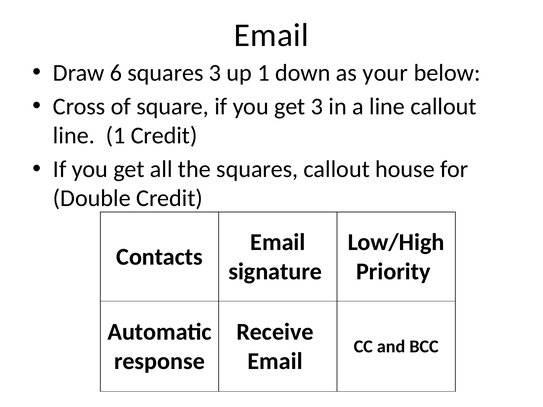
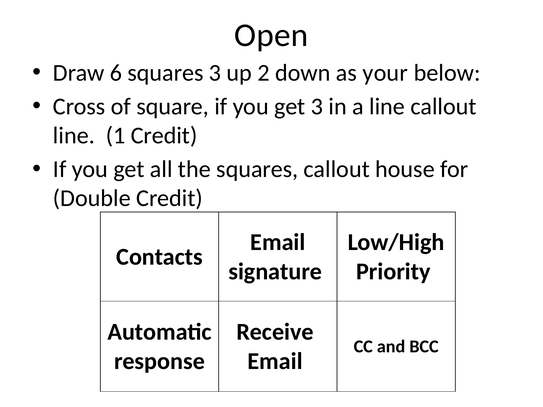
Email at (271, 35): Email -> Open
up 1: 1 -> 2
